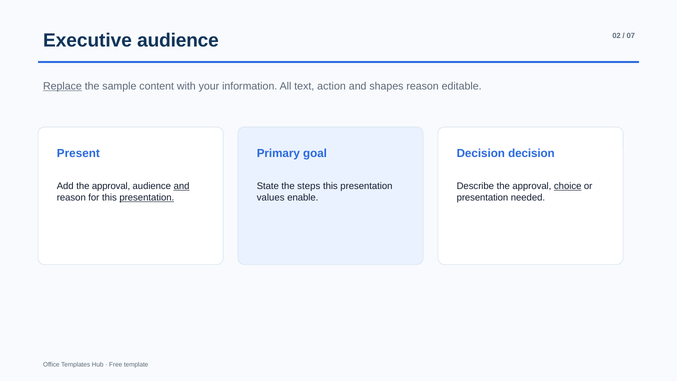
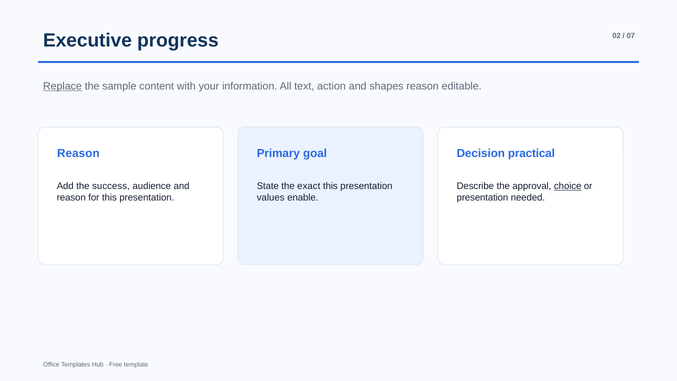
Executive audience: audience -> progress
Present at (78, 153): Present -> Reason
Decision decision: decision -> practical
Add the approval: approval -> success
and at (182, 186) underline: present -> none
steps: steps -> exact
presentation at (147, 197) underline: present -> none
